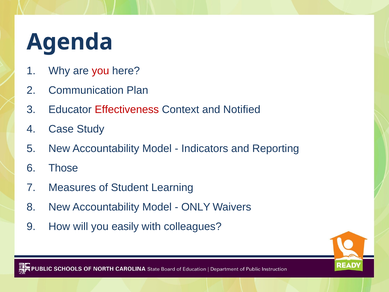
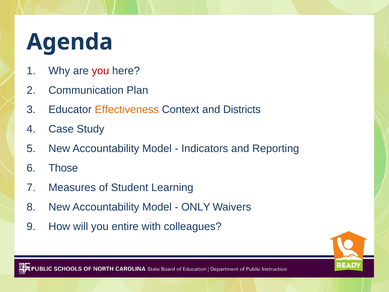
Effectiveness colour: red -> orange
Notified: Notified -> Districts
easily: easily -> entire
